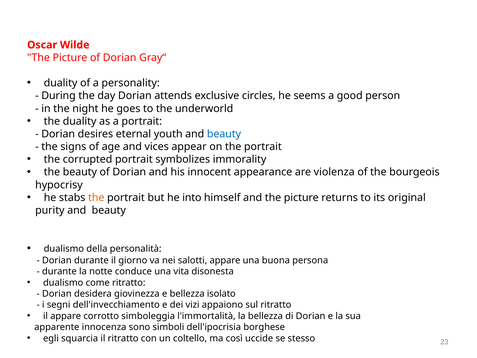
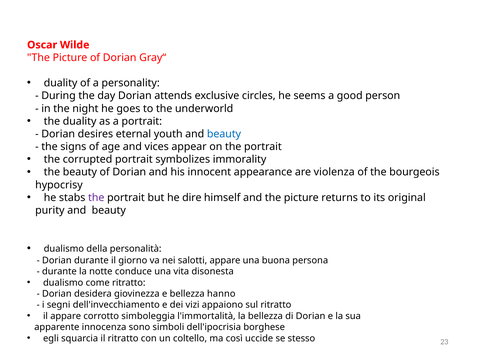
the at (96, 197) colour: orange -> purple
into: into -> dire
isolato: isolato -> hanno
